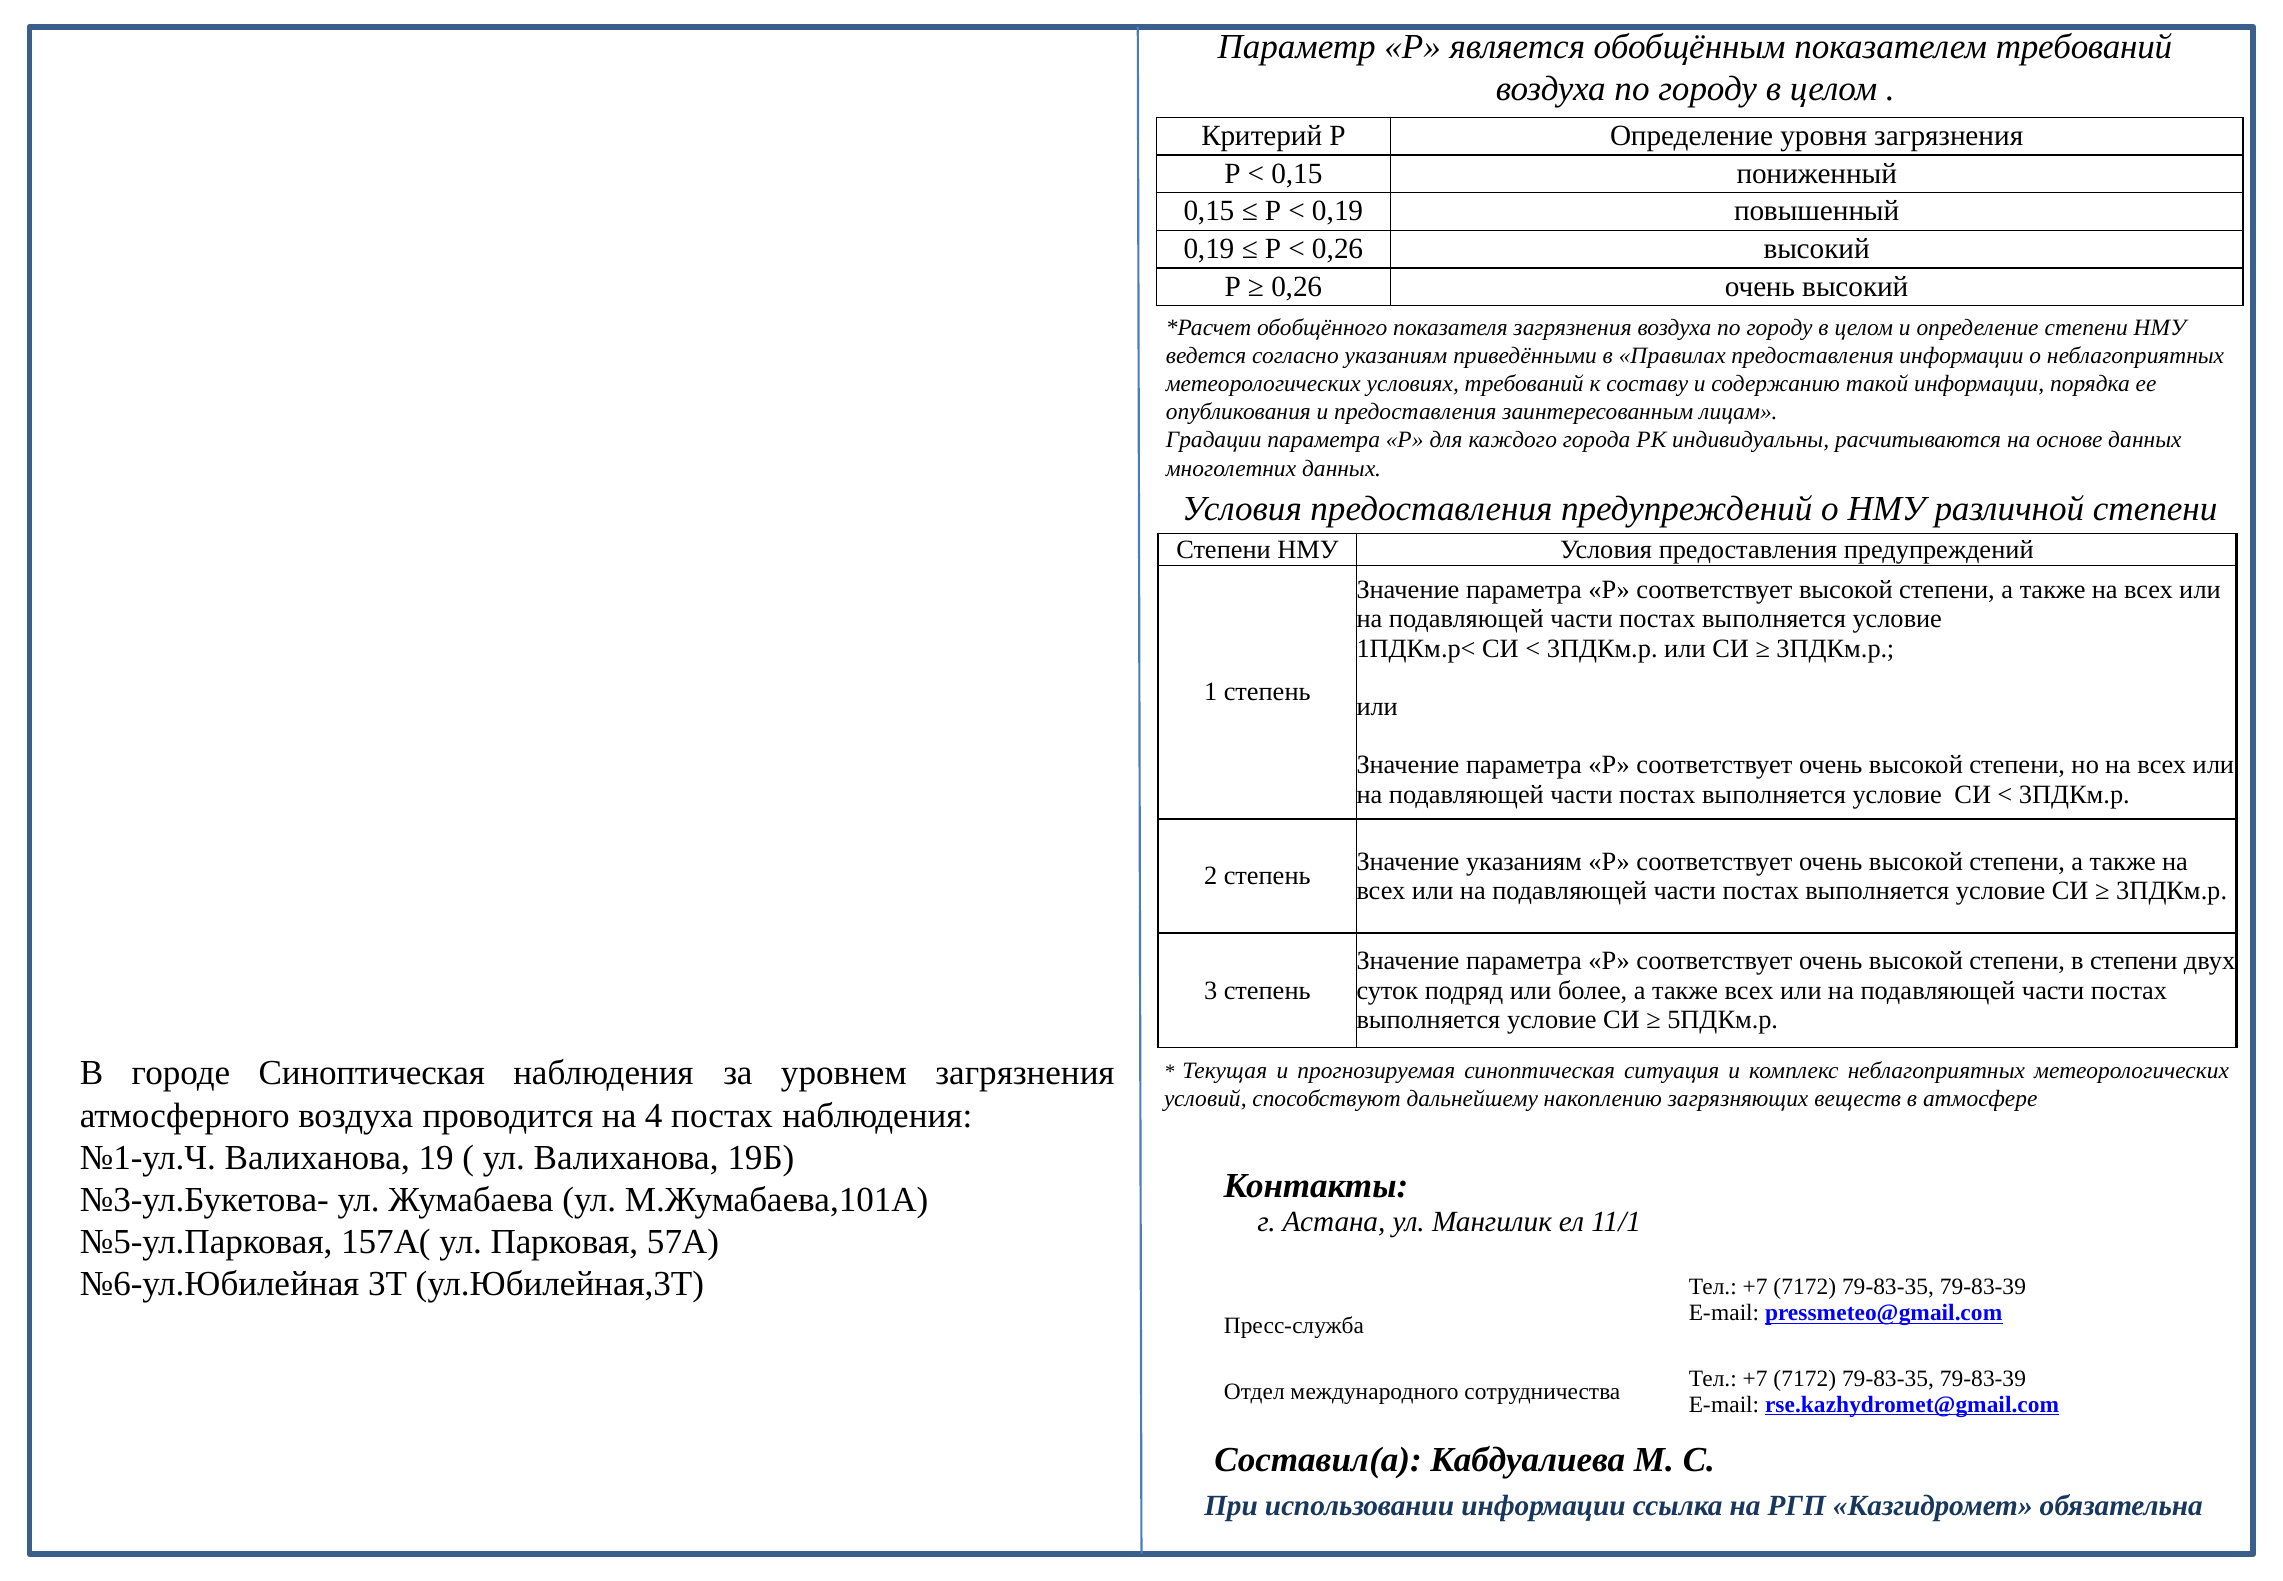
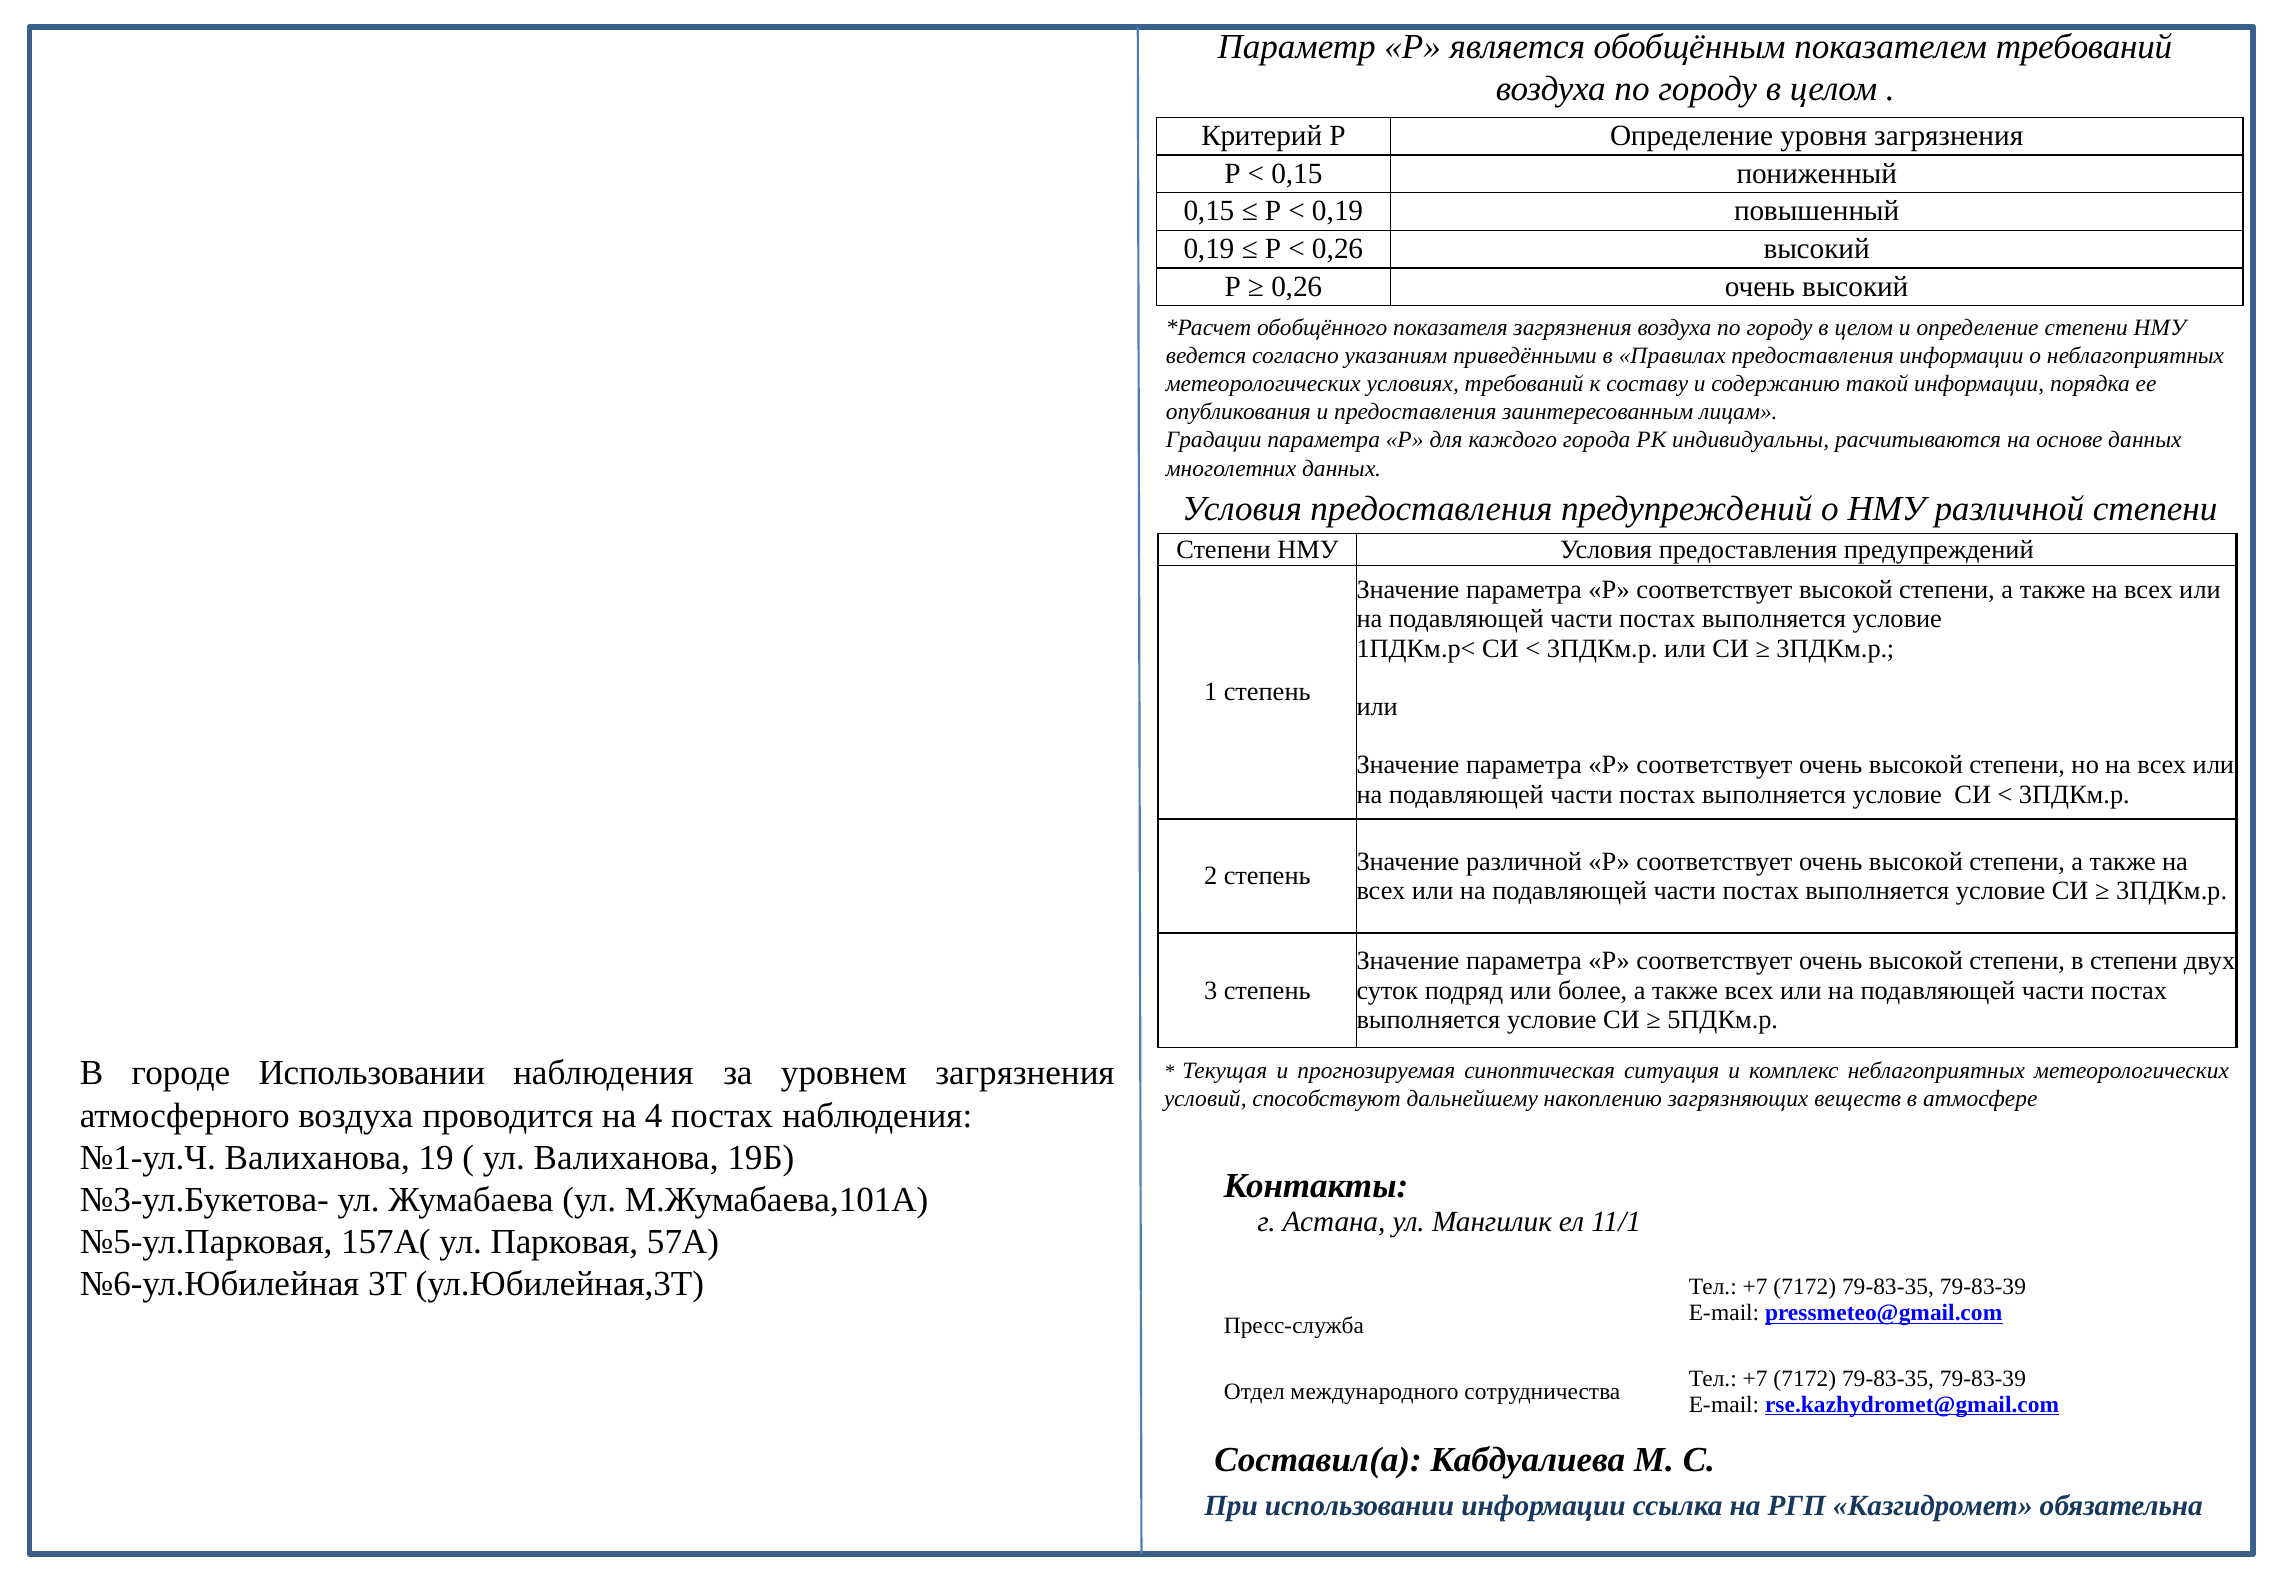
Значение указаниям: указаниям -> различной
городе Синоптическая: Синоптическая -> Использовании
